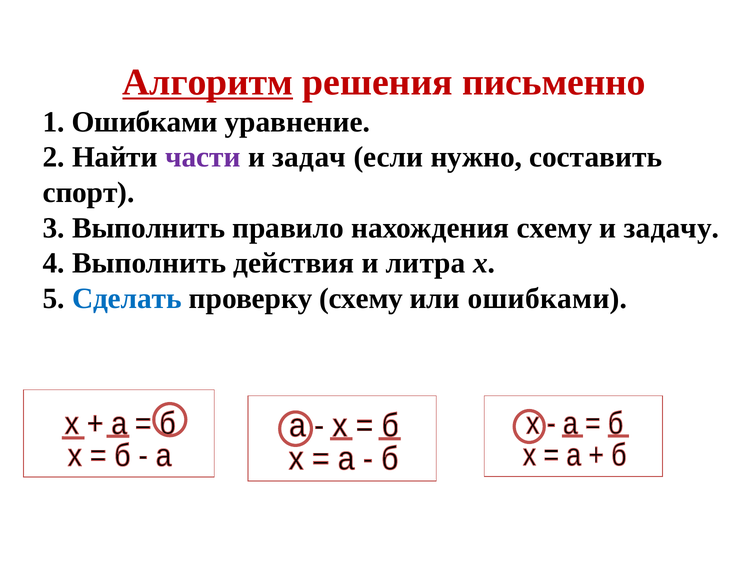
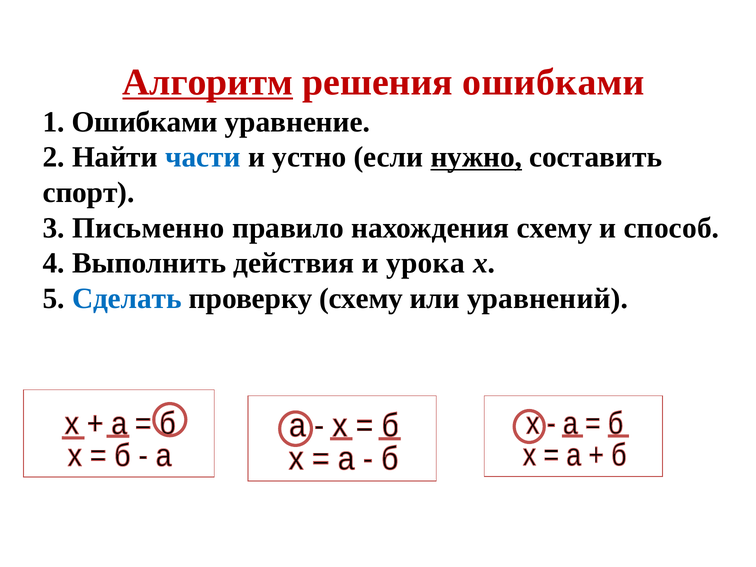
решения письменно: письменно -> ошибками
части colour: purple -> blue
задач: задач -> устно
нужно underline: none -> present
3 Выполнить: Выполнить -> Письменно
задачу: задачу -> способ
литра: литра -> урока
или ошибками: ошибками -> уравнений
